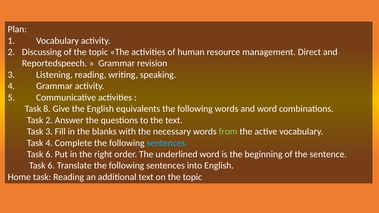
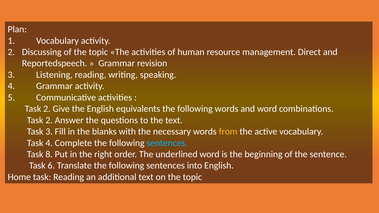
8 at (47, 109): 8 -> 2
from colour: light green -> yellow
6 at (49, 154): 6 -> 8
